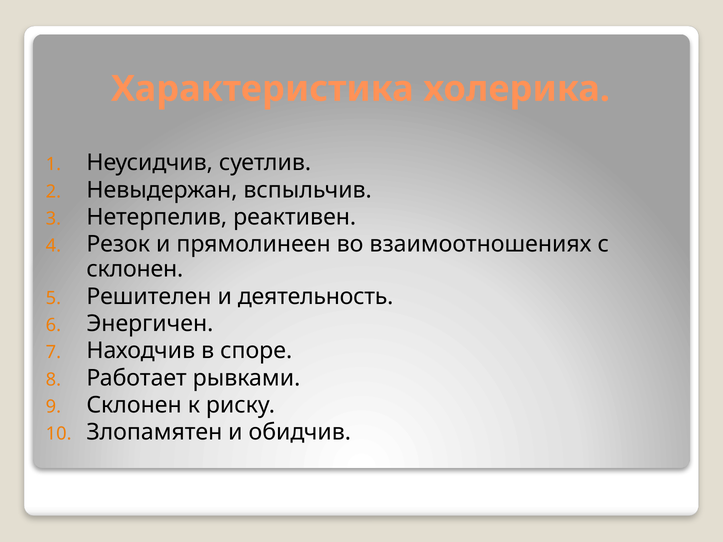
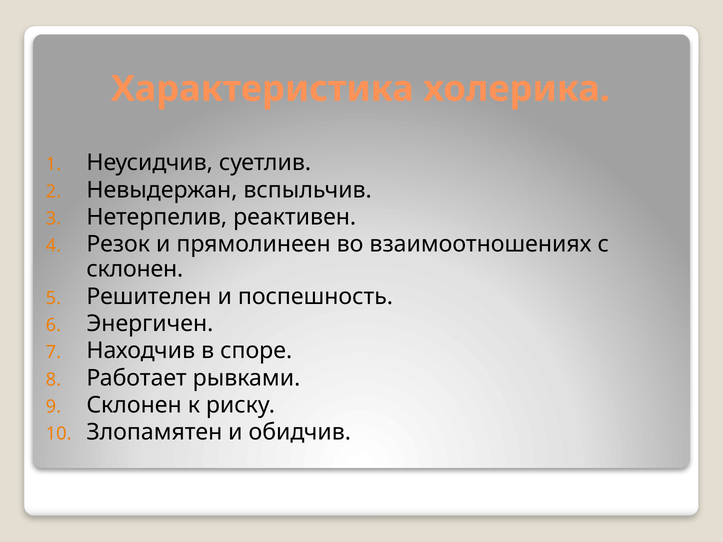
деятельность: деятельность -> поспешность
